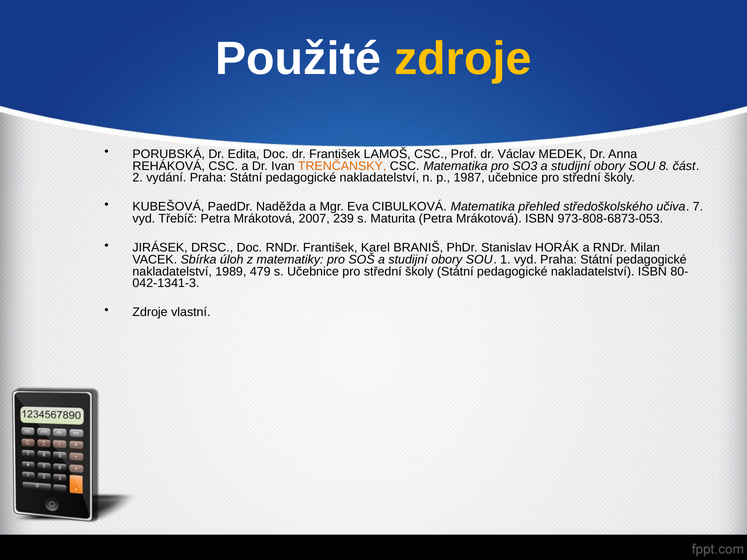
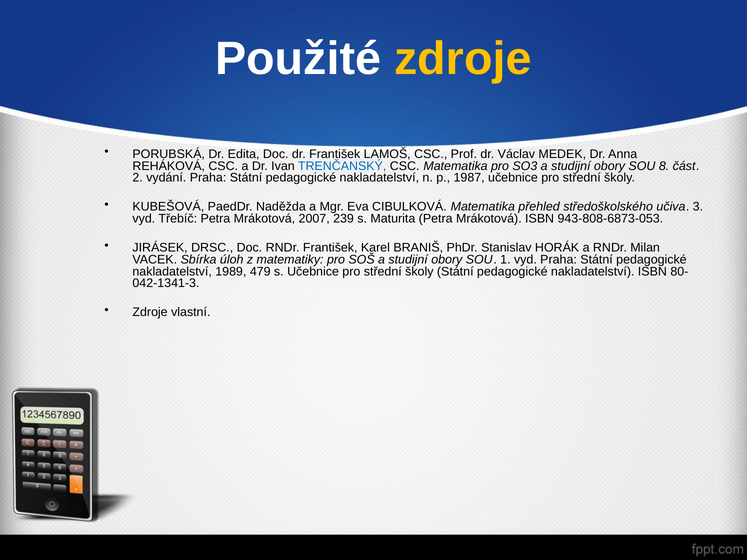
TRENČANSKÝ colour: orange -> blue
7: 7 -> 3
973-808-6873-053: 973-808-6873-053 -> 943-808-6873-053
